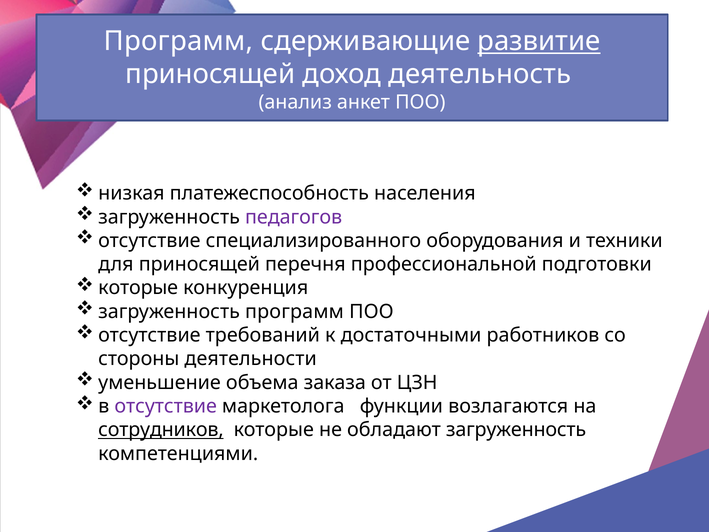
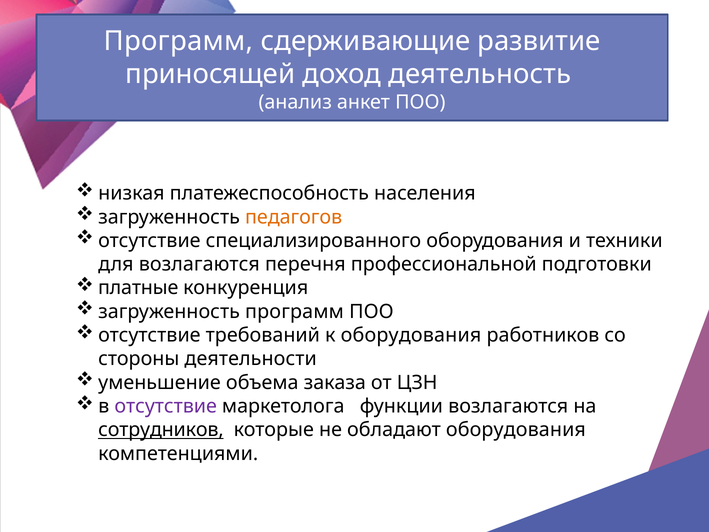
развитие underline: present -> none
педагогов colour: purple -> orange
для приносящей: приносящей -> возлагаются
которые at (138, 288): которые -> платные
к достаточными: достаточными -> оборудования
обладают загруженность: загруженность -> оборудования
